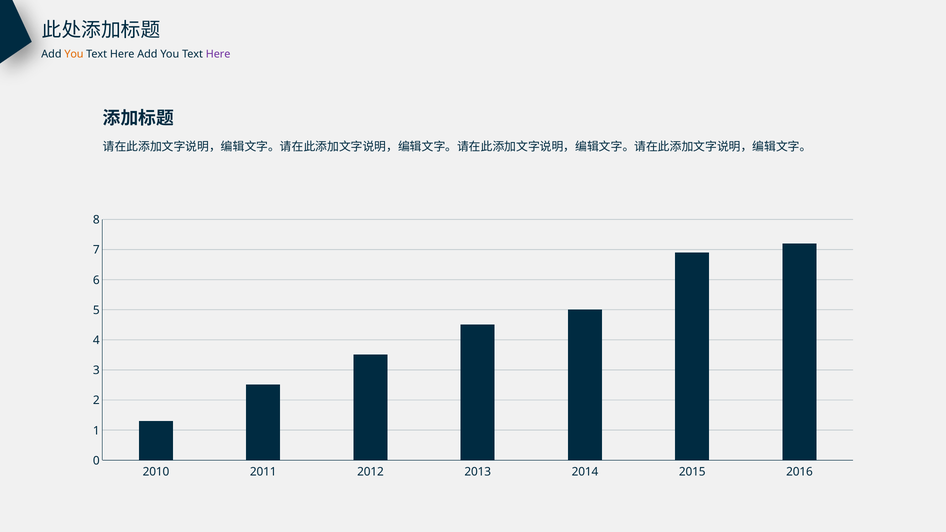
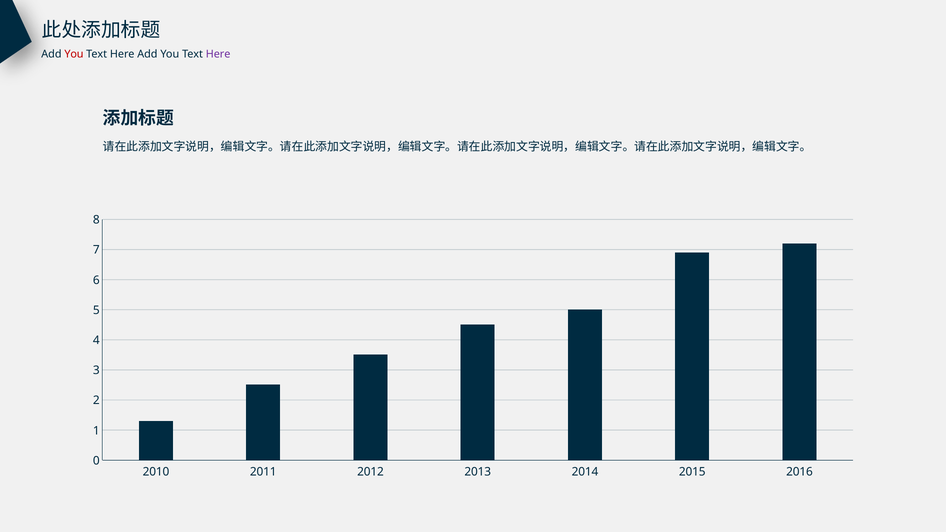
You at (74, 54) colour: orange -> red
